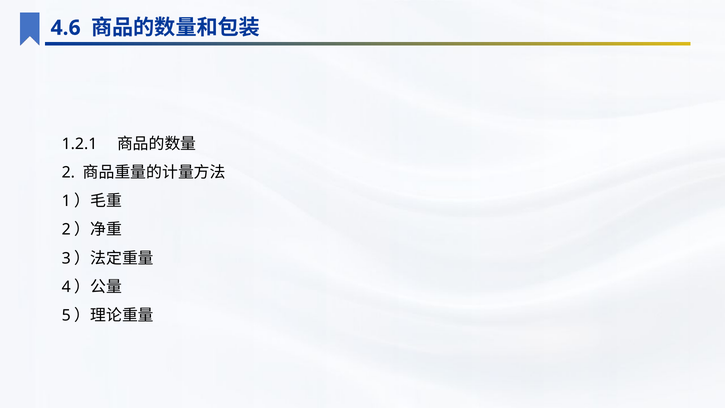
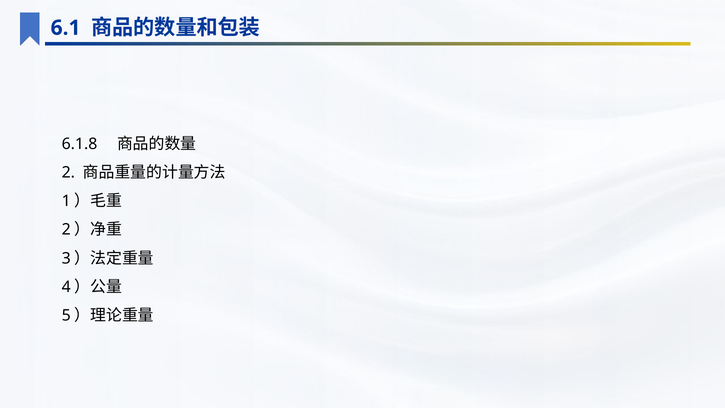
4.6: 4.6 -> 6.1
1.2.1: 1.2.1 -> 6.1.8
